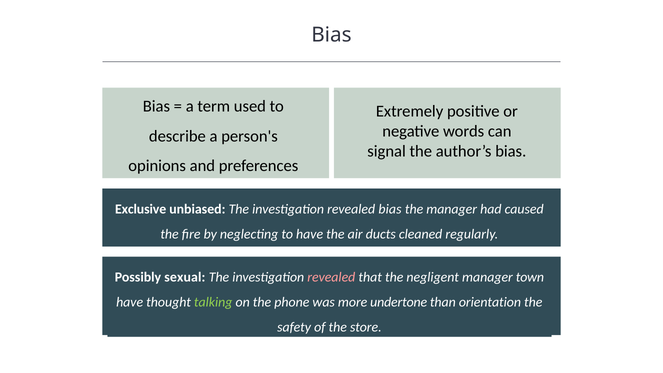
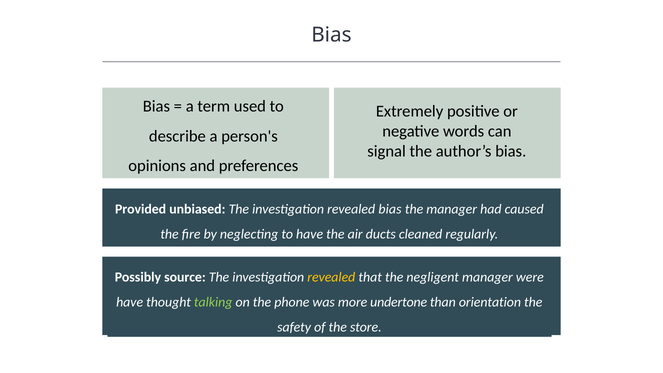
Exclusive: Exclusive -> Provided
sexual: sexual -> source
revealed at (331, 277) colour: pink -> yellow
town: town -> were
